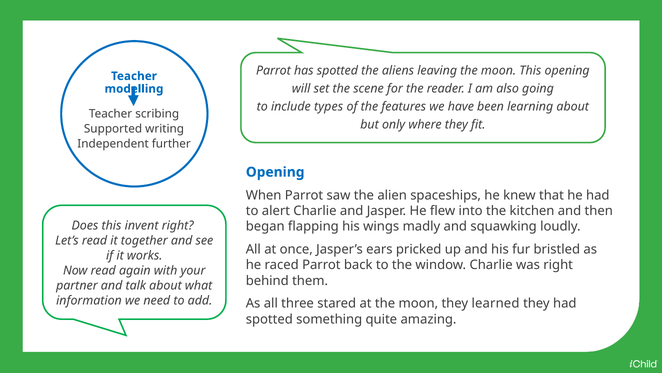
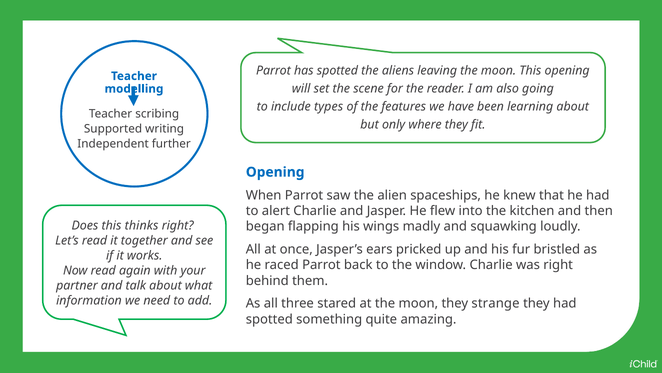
invent: invent -> thinks
learned: learned -> strange
